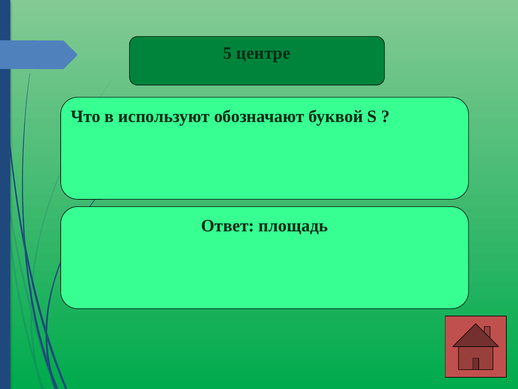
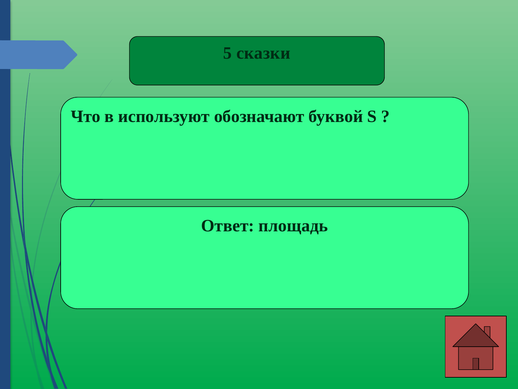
центре: центре -> сказки
